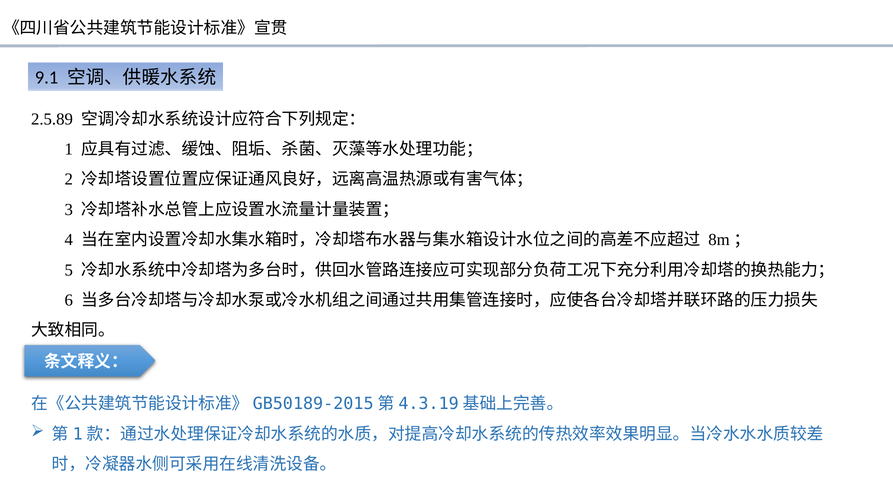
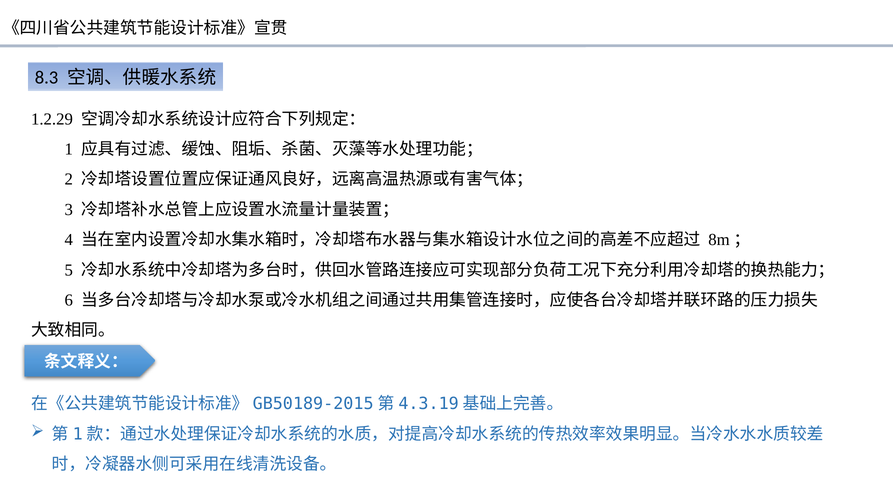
9.1: 9.1 -> 8.3
2.5.89: 2.5.89 -> 1.2.29
